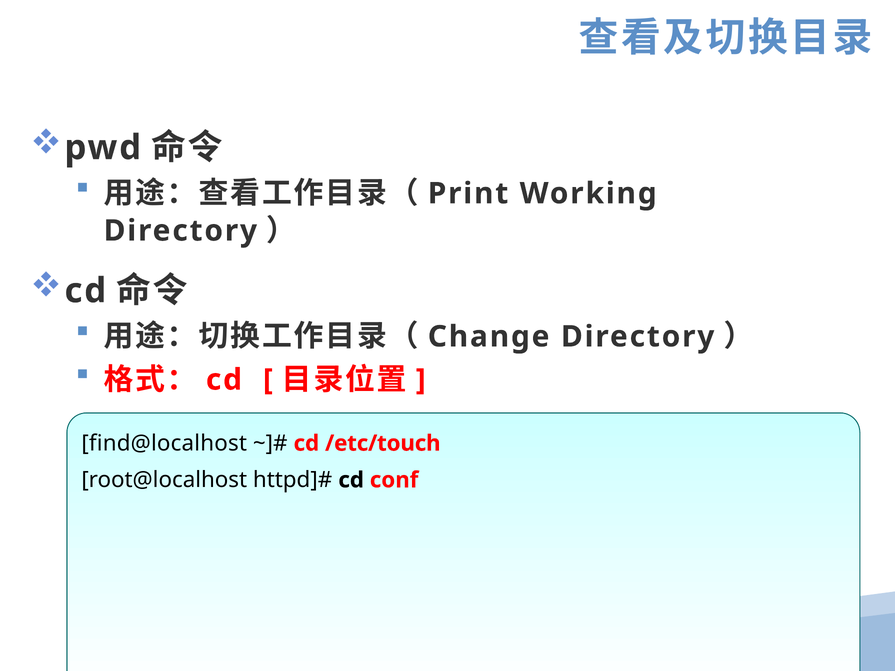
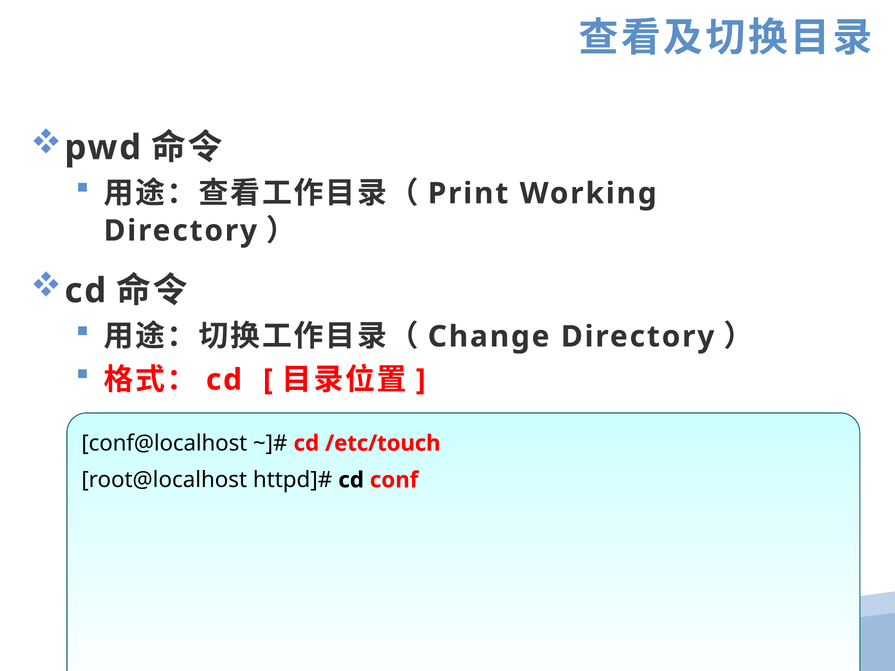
find@localhost: find@localhost -> conf@localhost
